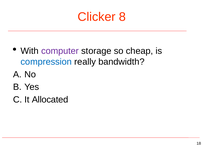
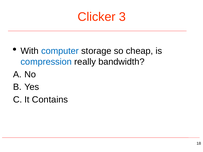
8: 8 -> 3
computer colour: purple -> blue
Allocated: Allocated -> Contains
